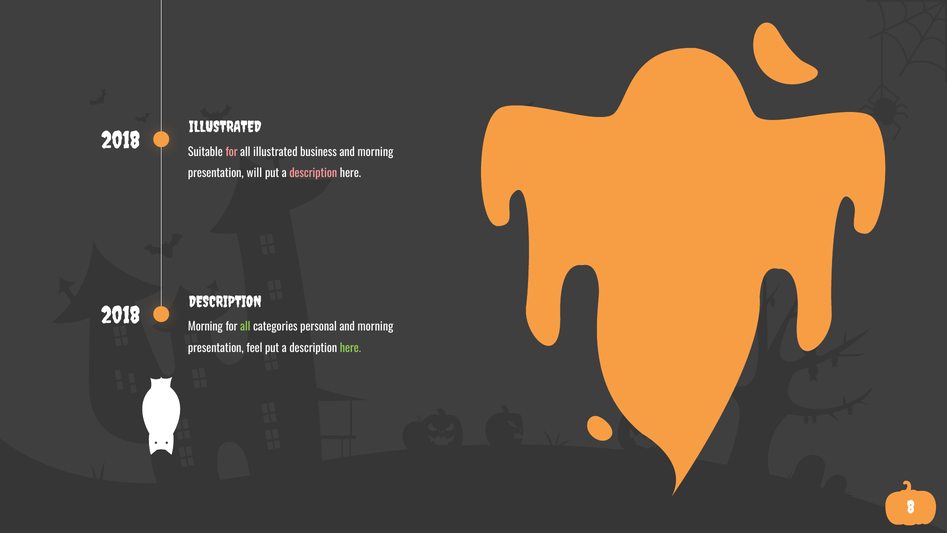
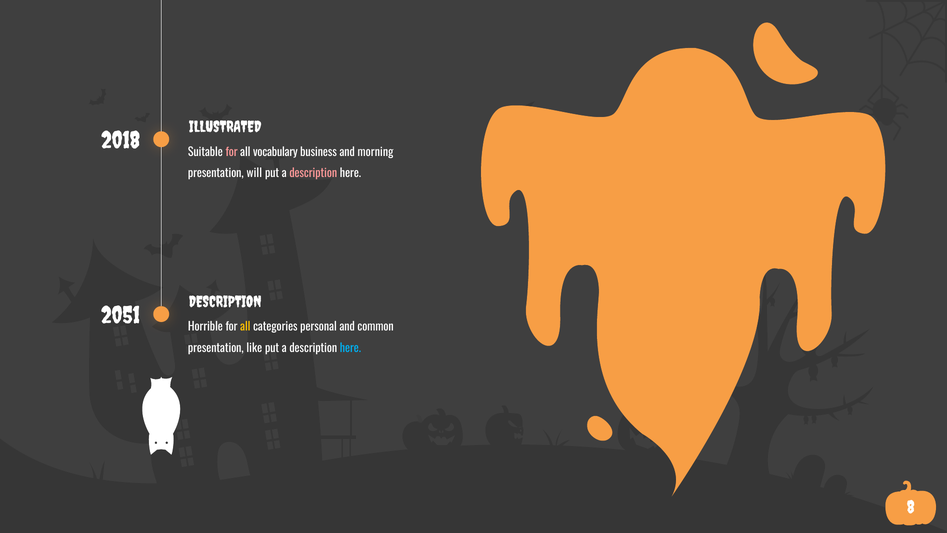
all illustrated: illustrated -> vocabulary
2018 at (121, 315): 2018 -> 2051
Morning at (205, 327): Morning -> Horrible
all at (245, 327) colour: light green -> yellow
morning at (375, 327): morning -> common
feel: feel -> like
here at (350, 348) colour: light green -> light blue
